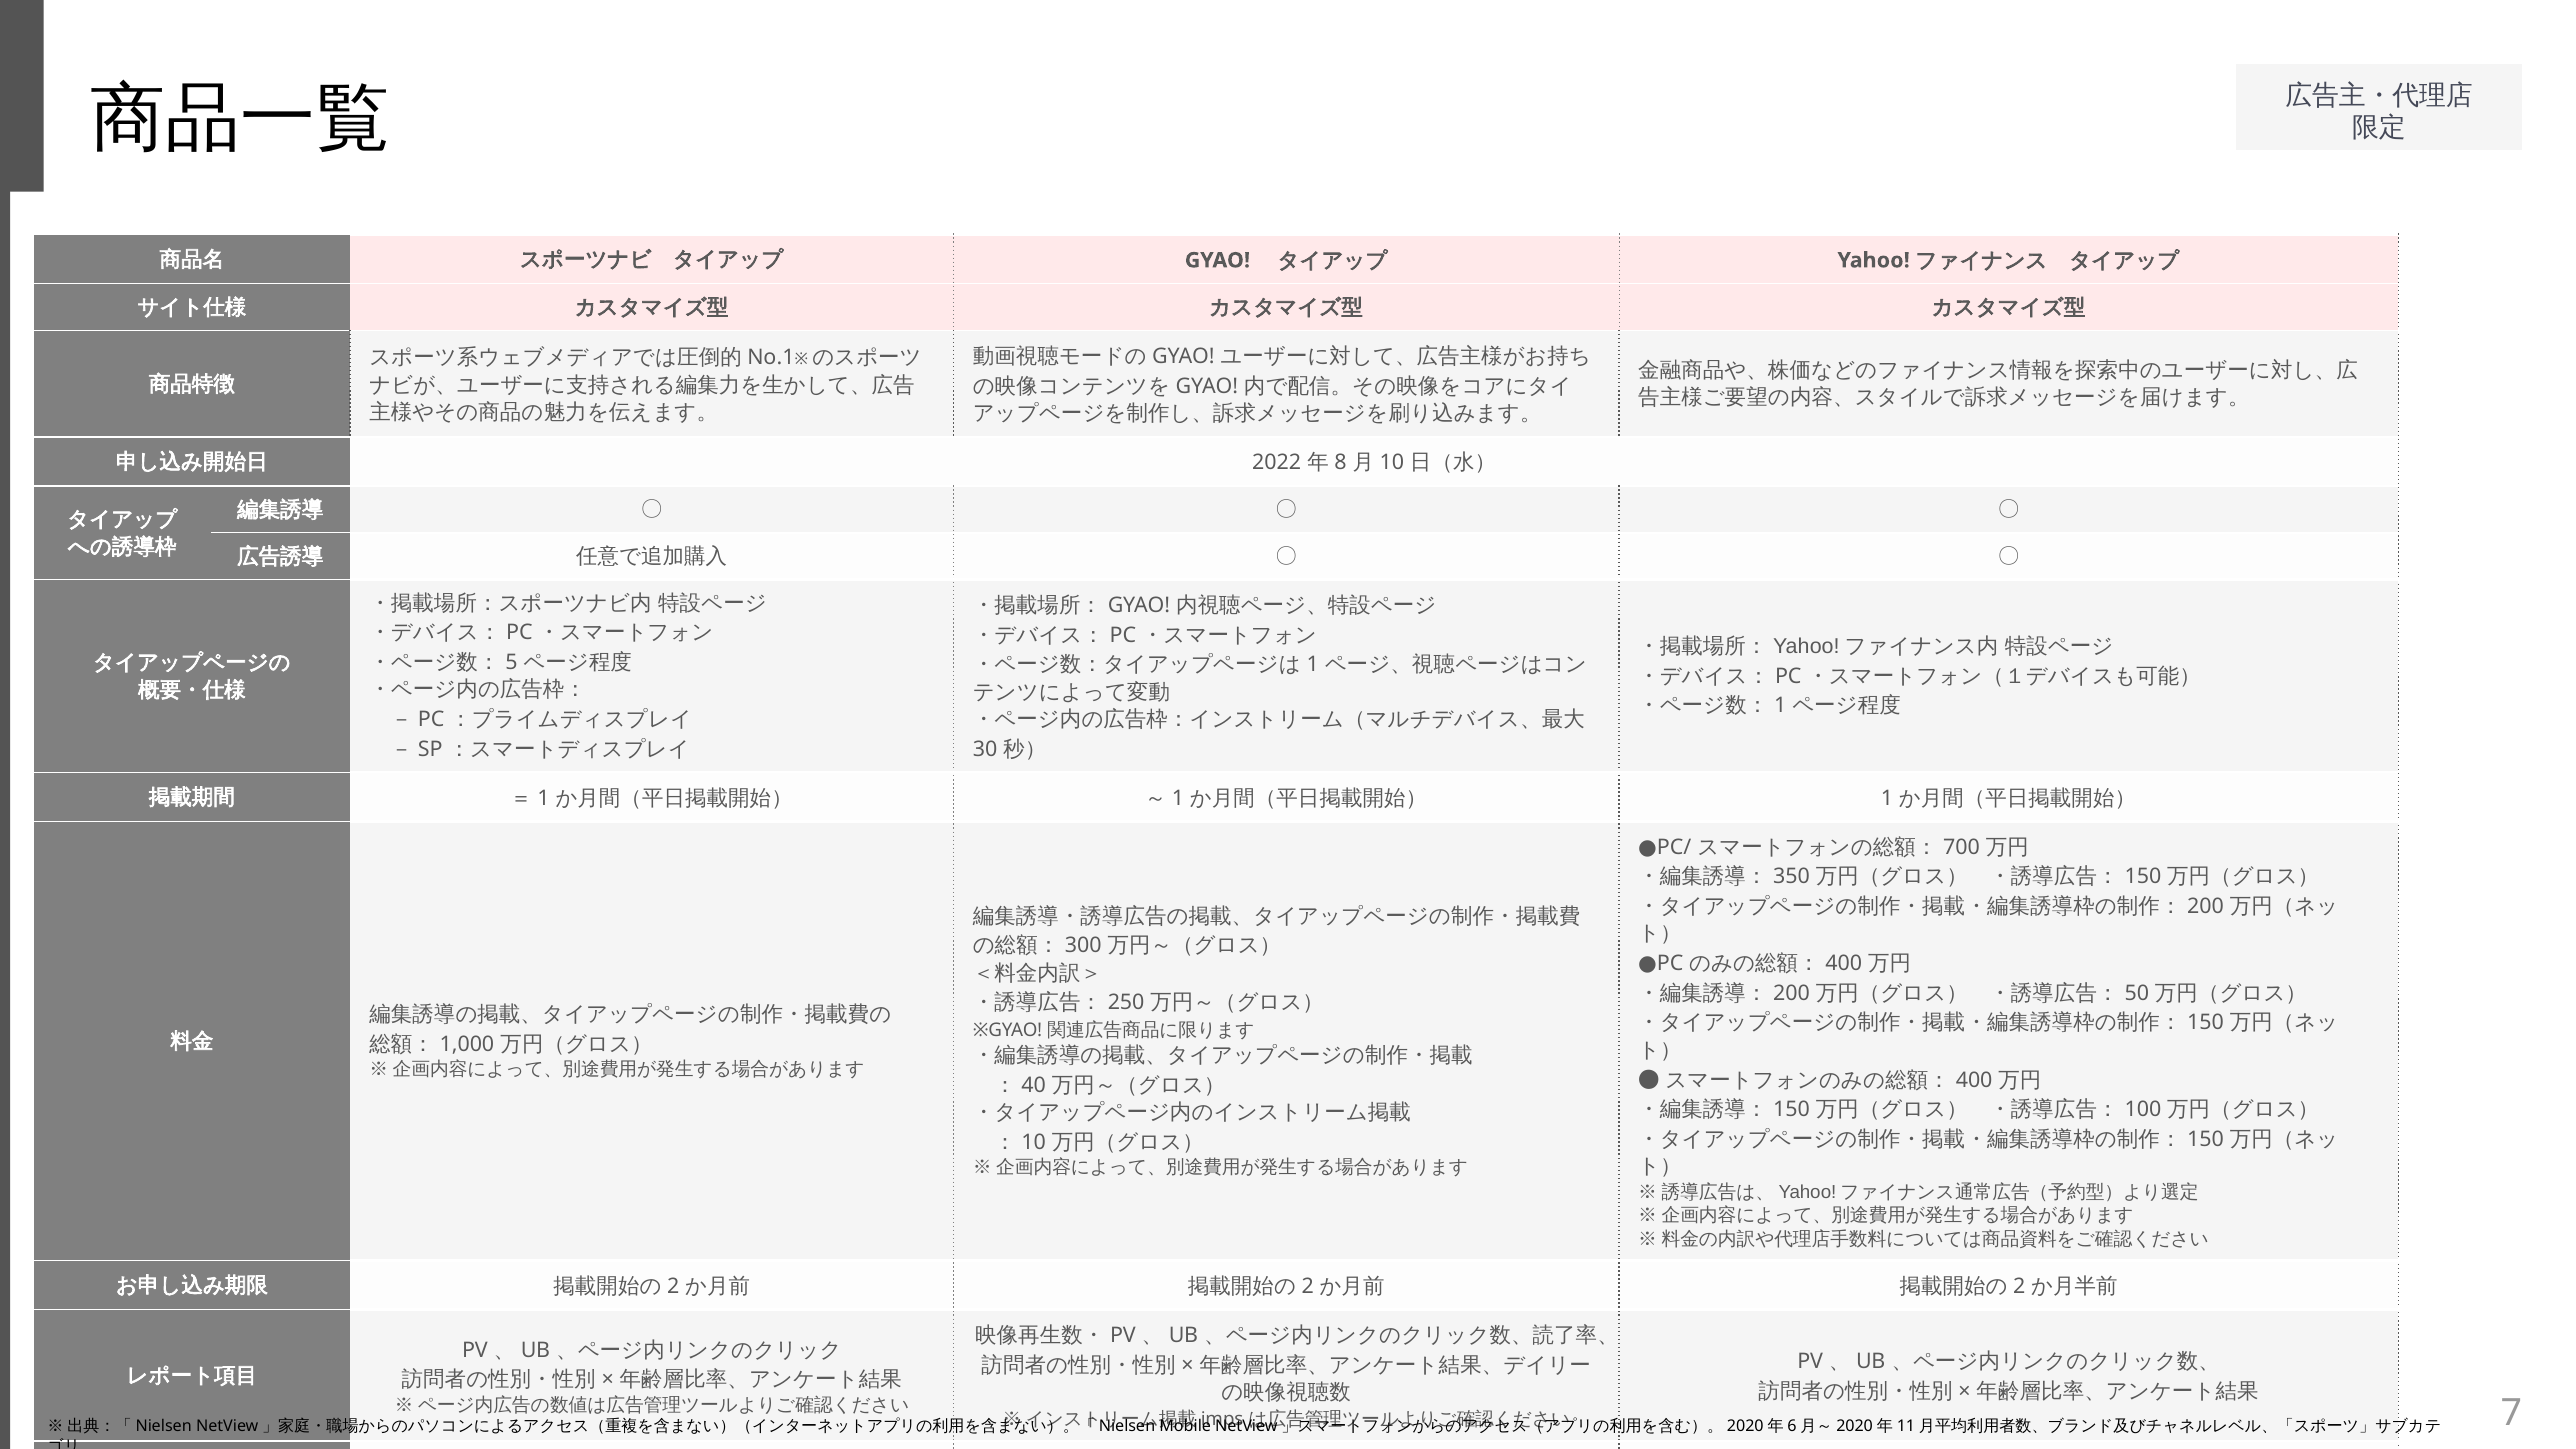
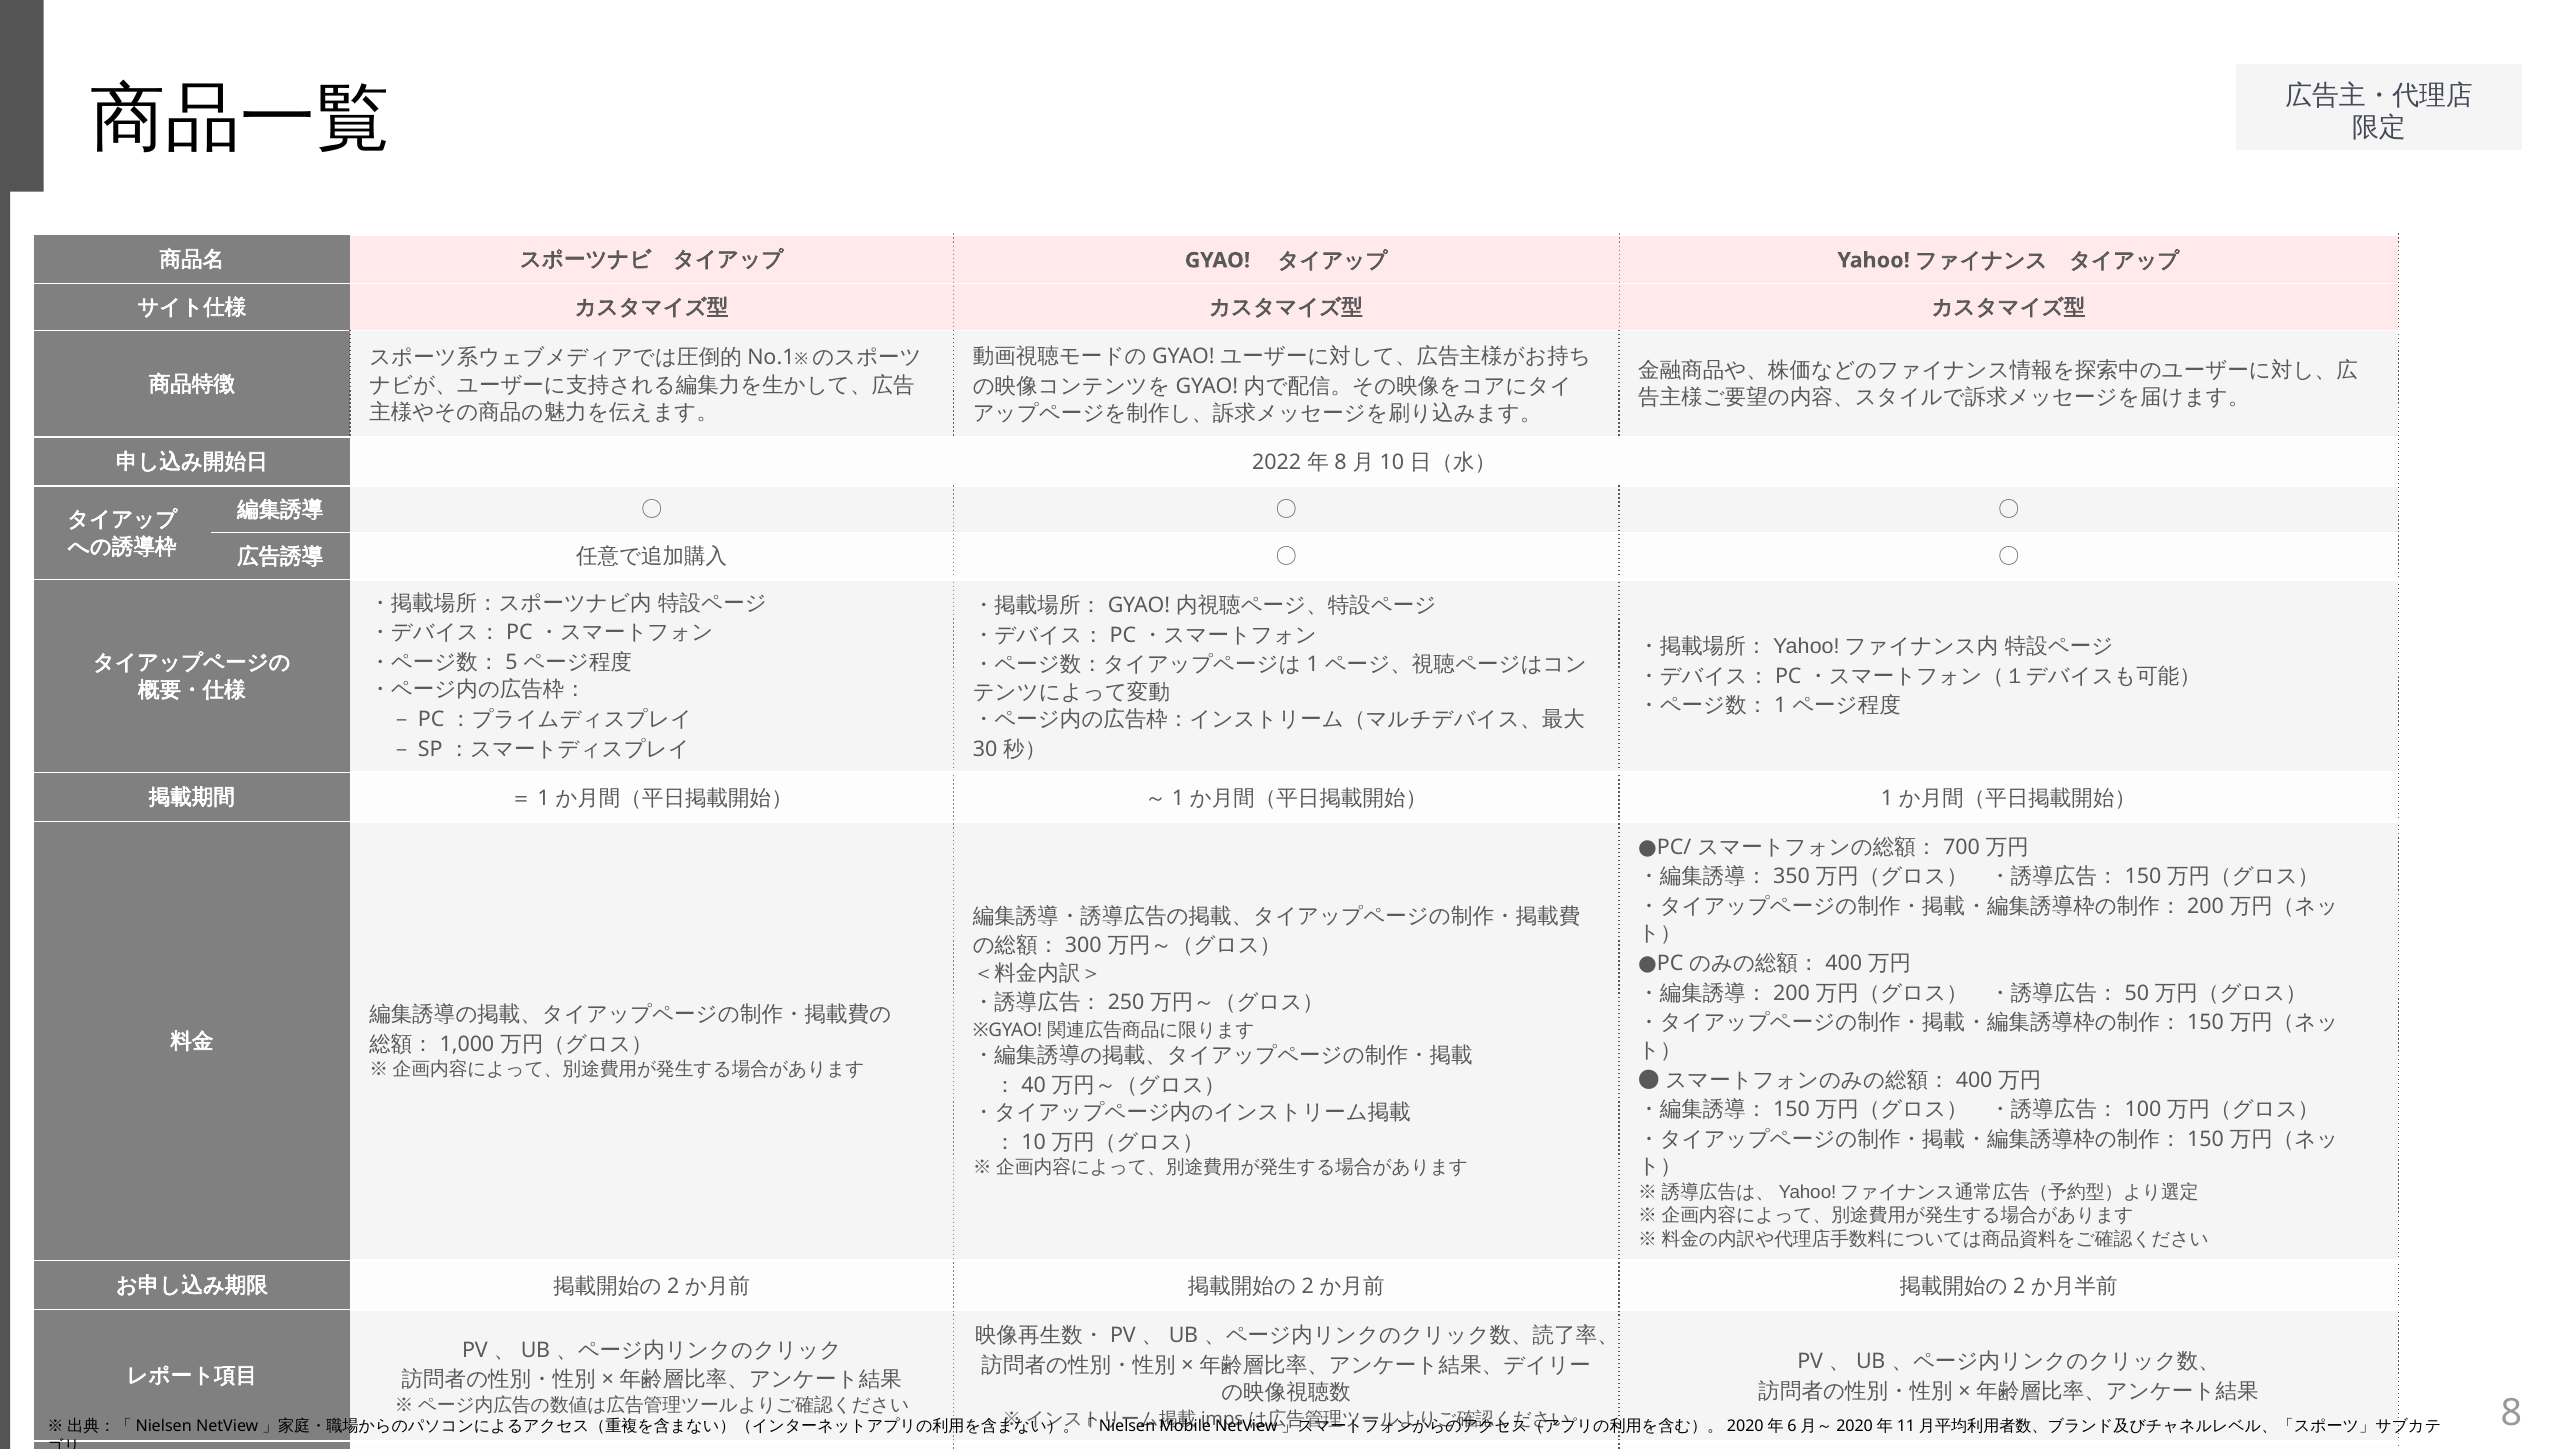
7 at (2511, 1413): 7 -> 8
